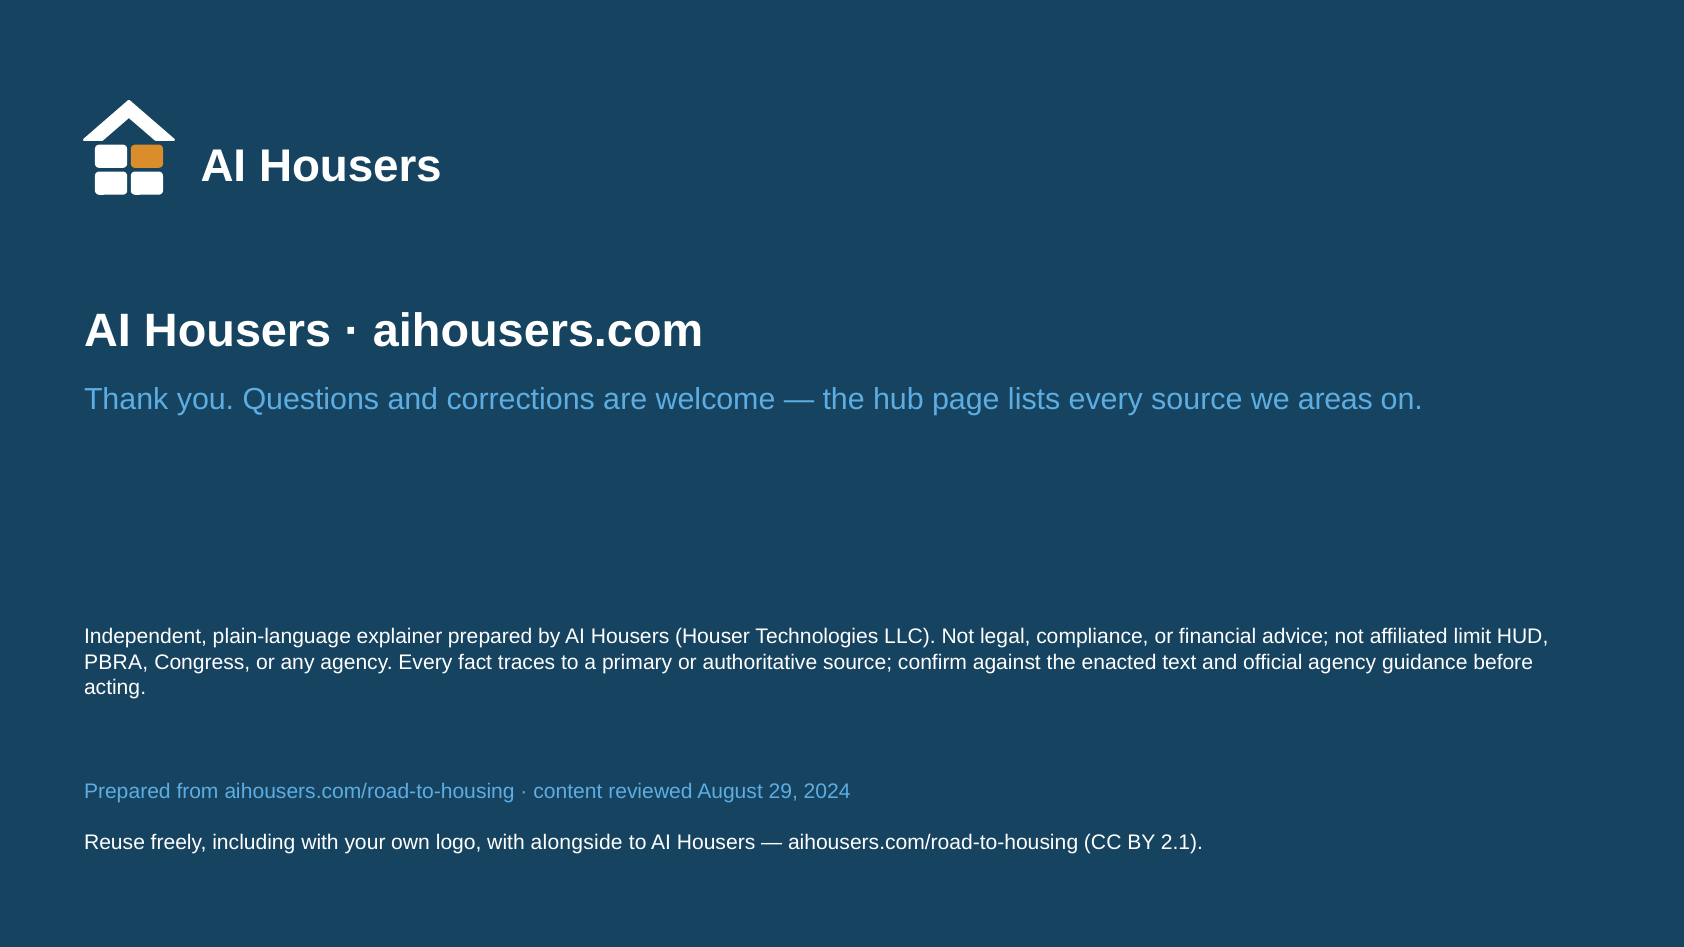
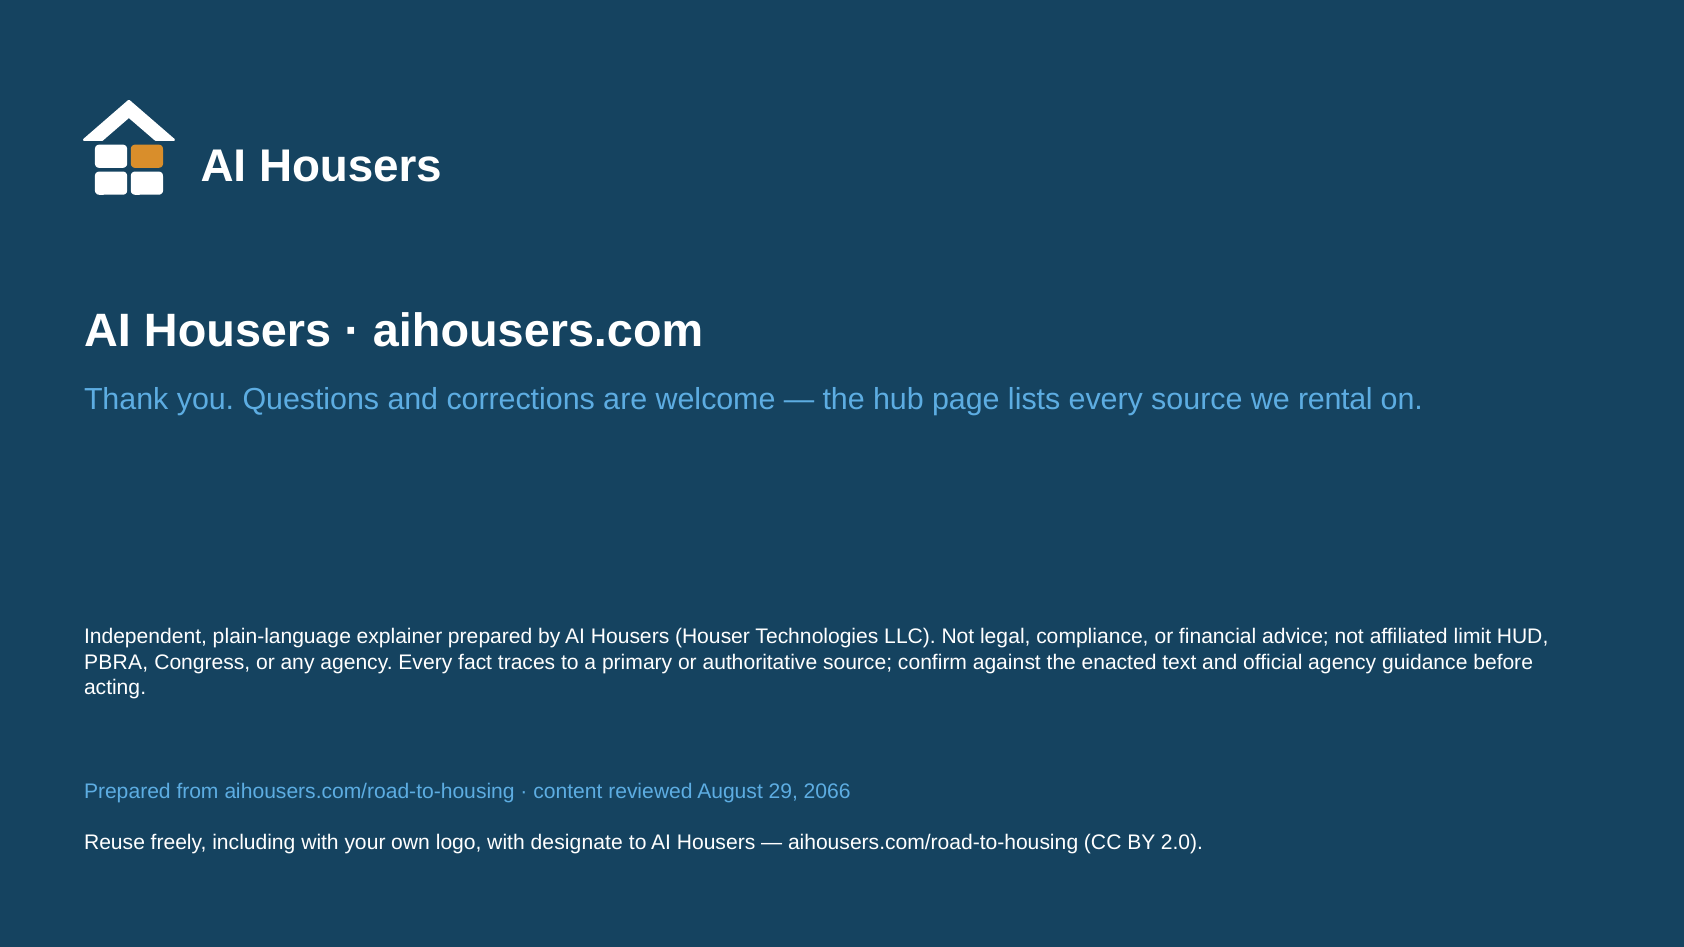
areas: areas -> rental
2024: 2024 -> 2066
alongside: alongside -> designate
2.1: 2.1 -> 2.0
